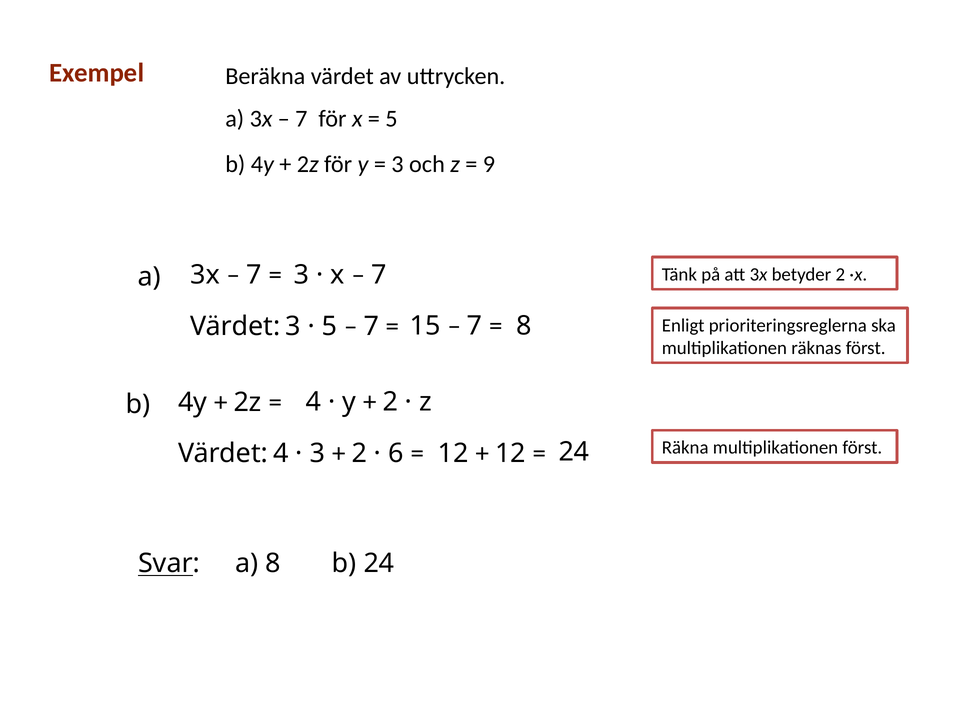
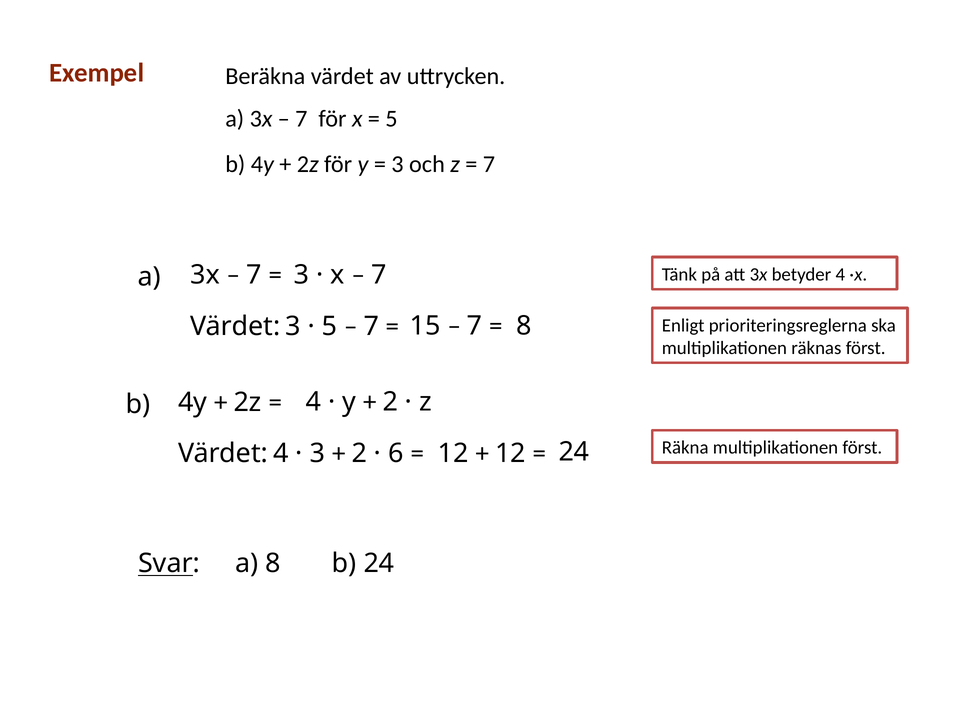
9 at (489, 164): 9 -> 7
betyder 2: 2 -> 4
